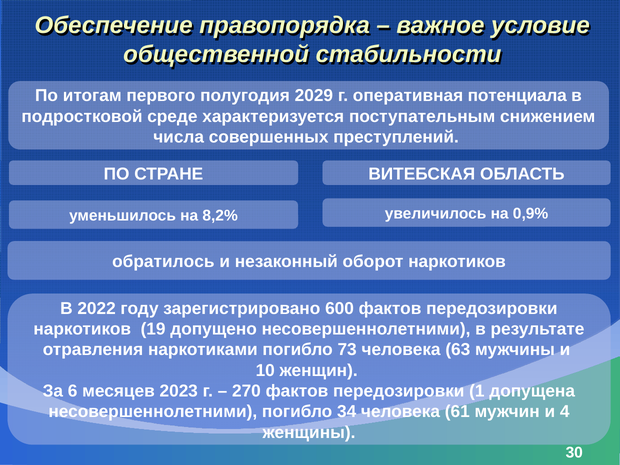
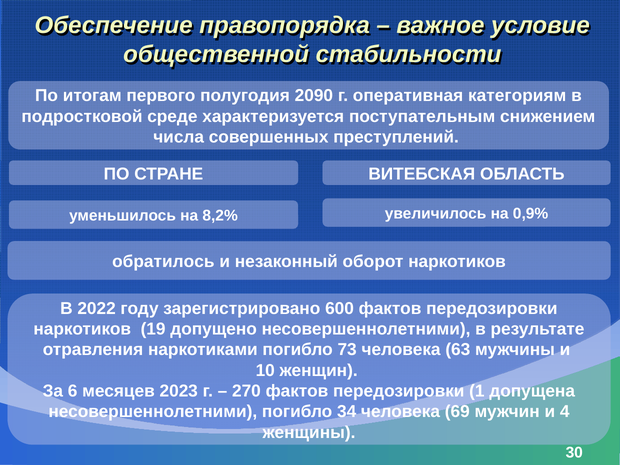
2029: 2029 -> 2090
потенциала: потенциала -> категориям
61: 61 -> 69
